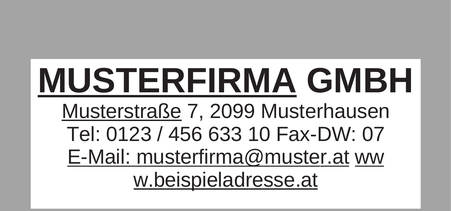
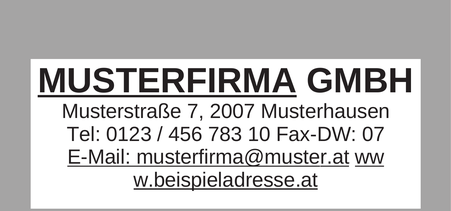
Musterstraße underline: present -> none
2099: 2099 -> 2007
633: 633 -> 783
